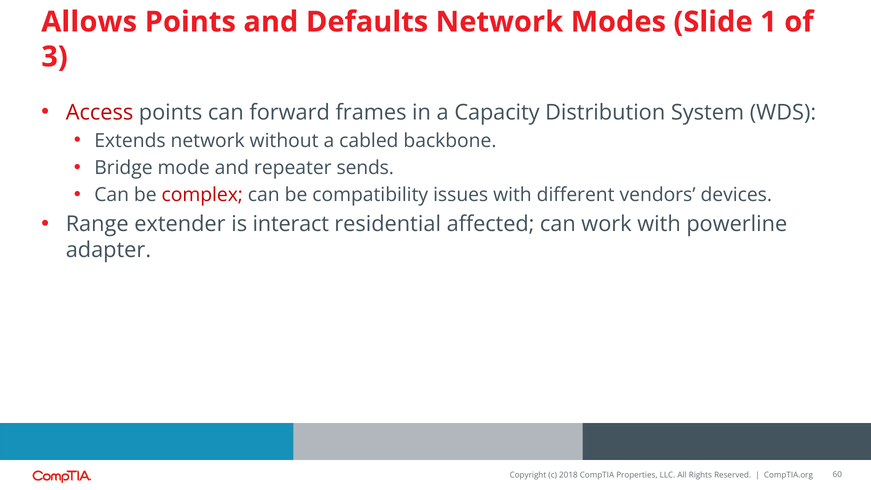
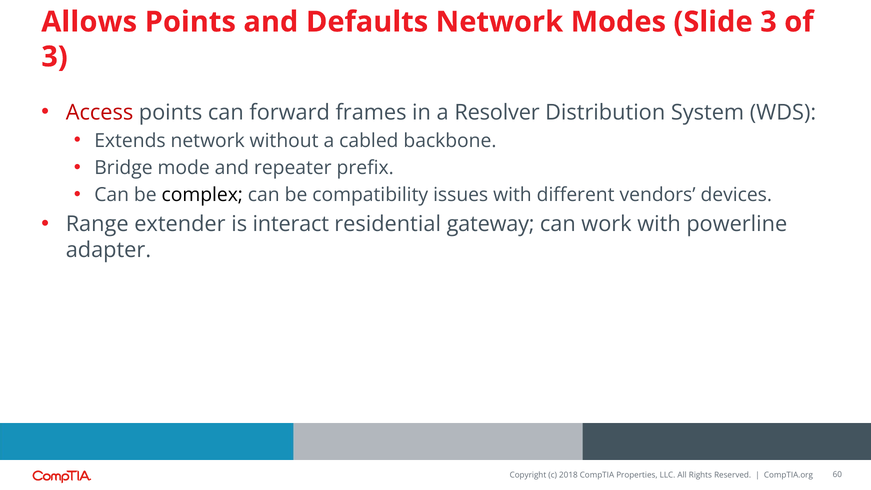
Slide 1: 1 -> 3
Capacity: Capacity -> Resolver
sends: sends -> prefix
complex colour: red -> black
affected: affected -> gateway
